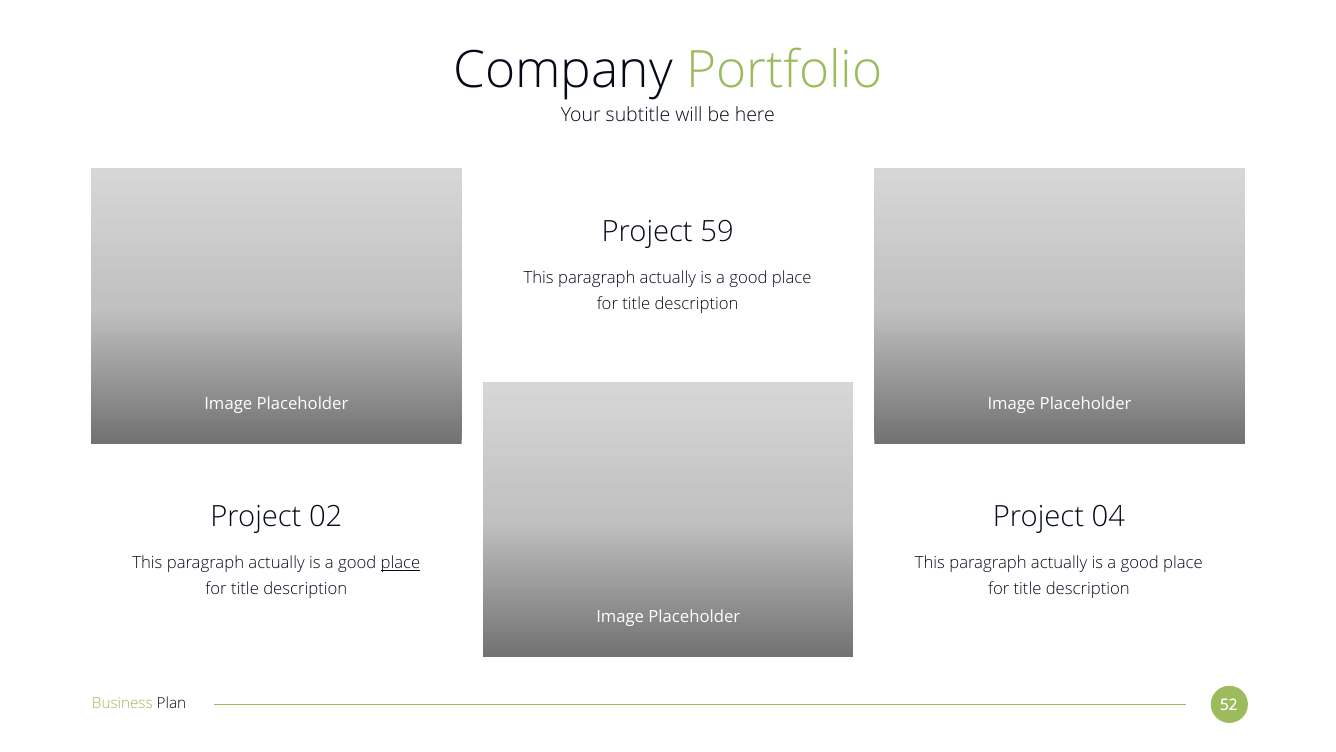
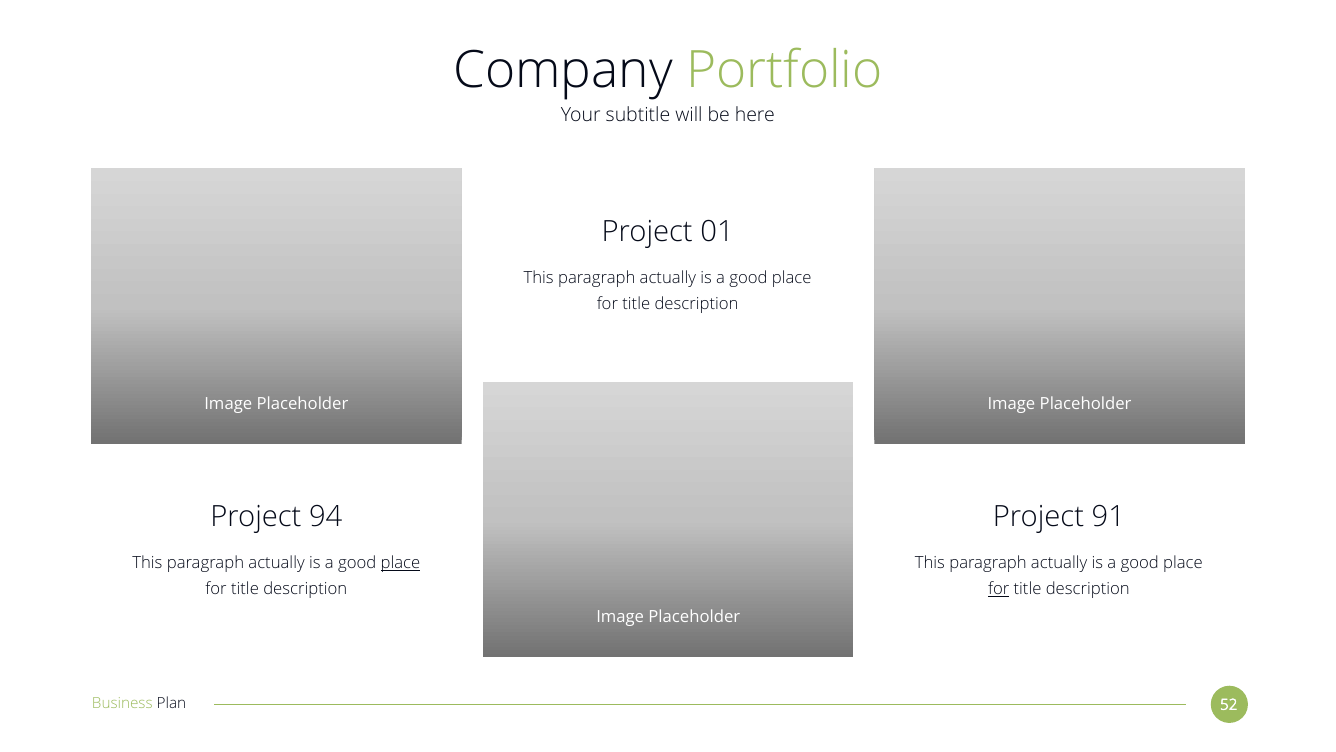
59: 59 -> 01
02: 02 -> 94
04: 04 -> 91
for at (999, 589) underline: none -> present
